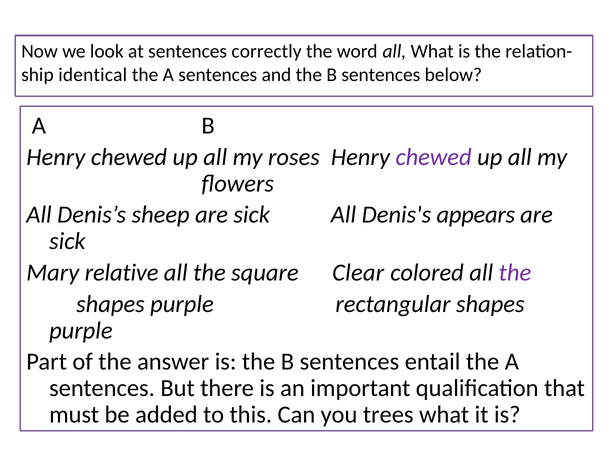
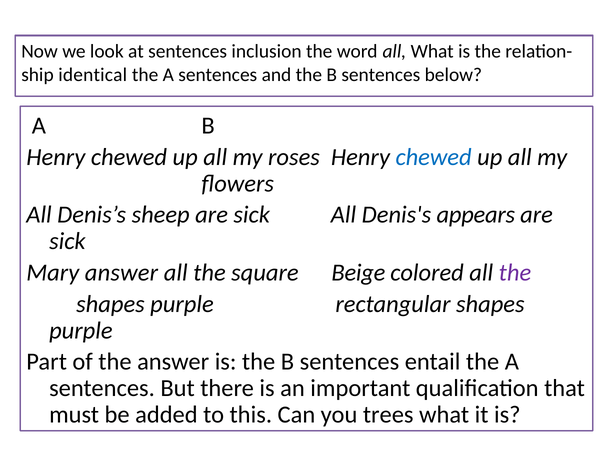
correctly: correctly -> inclusion
chewed at (434, 157) colour: purple -> blue
Mary relative: relative -> answer
Clear: Clear -> Beige
